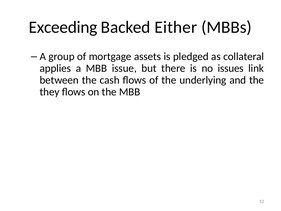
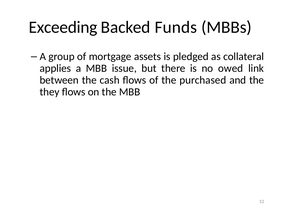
Either: Either -> Funds
issues: issues -> owed
underlying: underlying -> purchased
